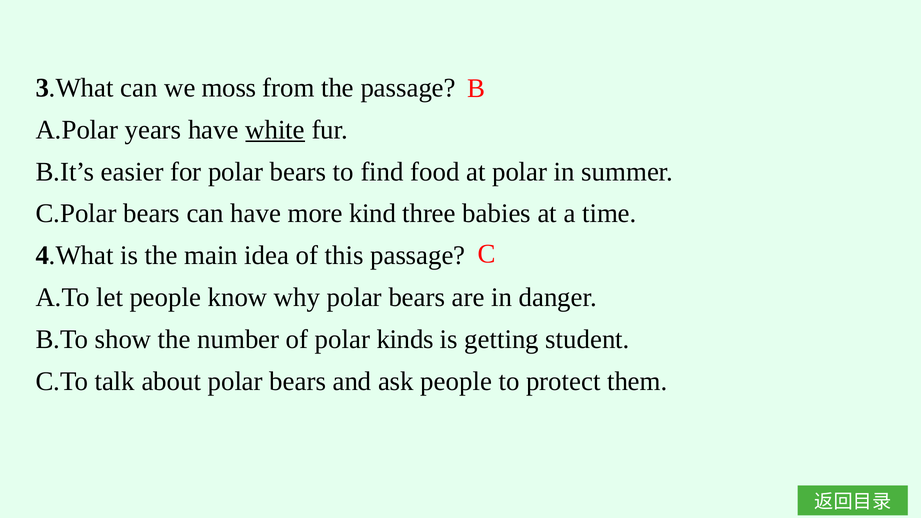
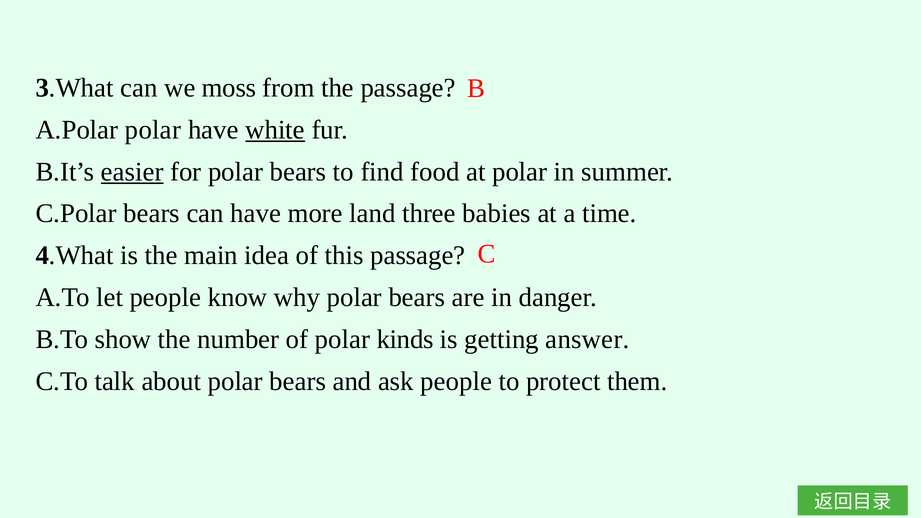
A.Polar years: years -> polar
easier underline: none -> present
kind: kind -> land
student: student -> answer
